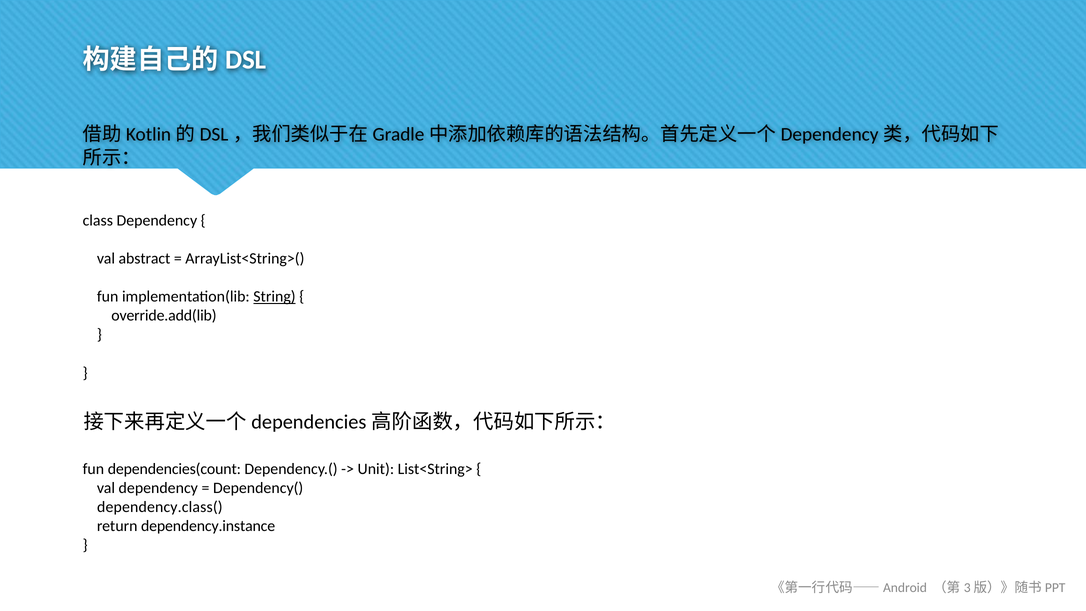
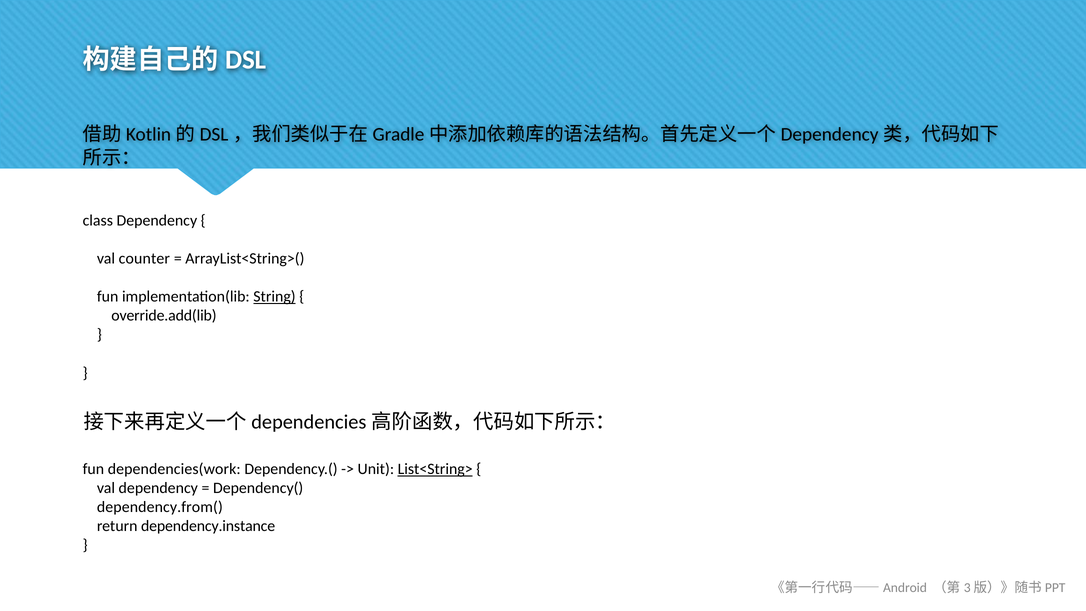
abstract: abstract -> counter
dependencies(count: dependencies(count -> dependencies(work
List<String> underline: none -> present
dependency.class(: dependency.class( -> dependency.from(
